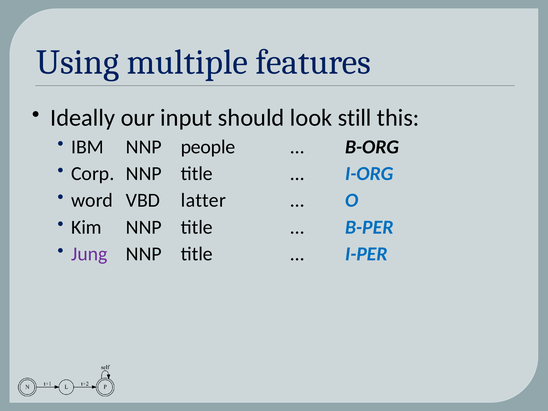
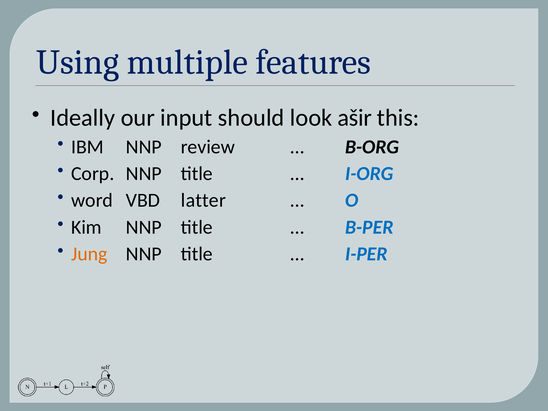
still: still -> ašir
people: people -> review
Jung colour: purple -> orange
